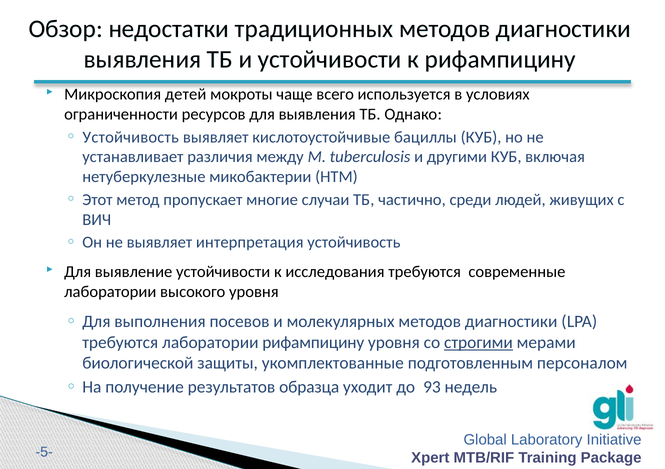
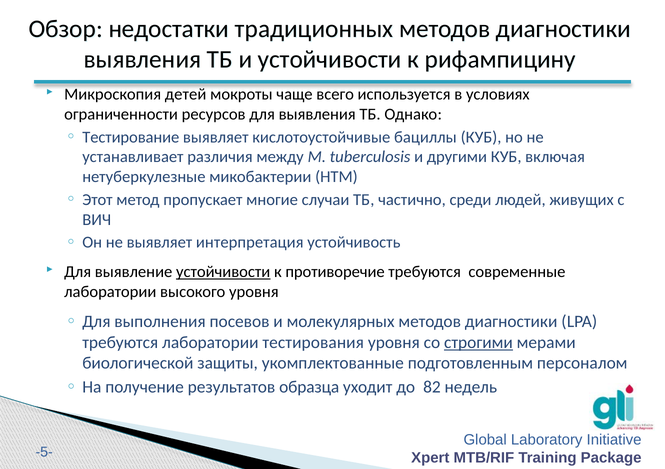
Устойчивость at (131, 137): Устойчивость -> Тестирование
устойчивости at (223, 272) underline: none -> present
исследования: исследования -> противоречие
лаборатории рифампицину: рифампицину -> тестирования
93: 93 -> 82
